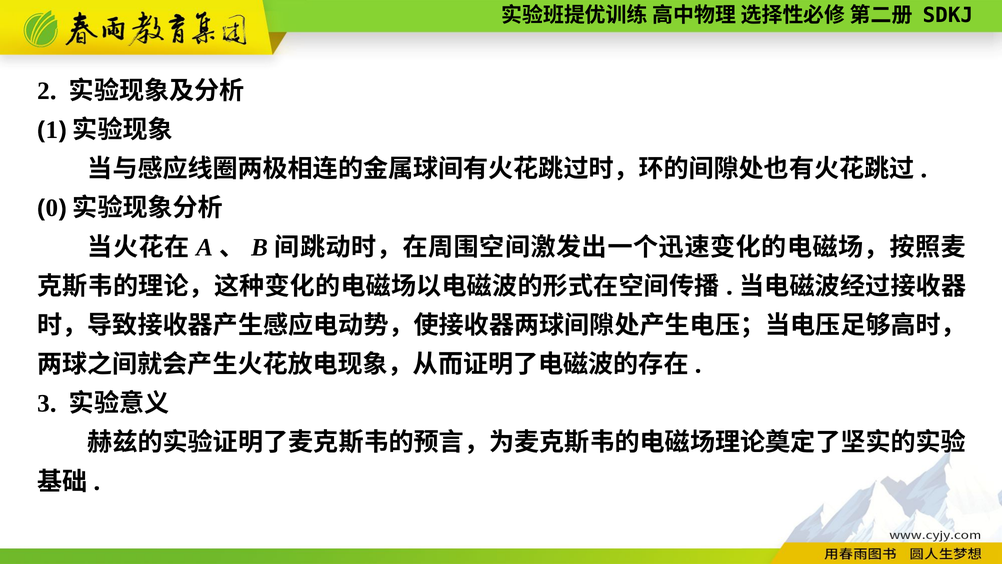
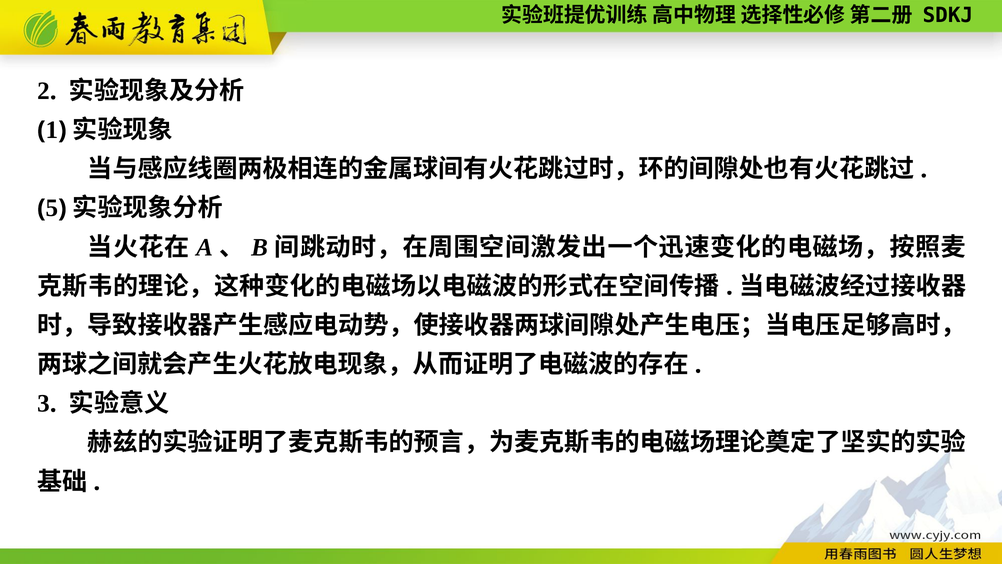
0: 0 -> 5
